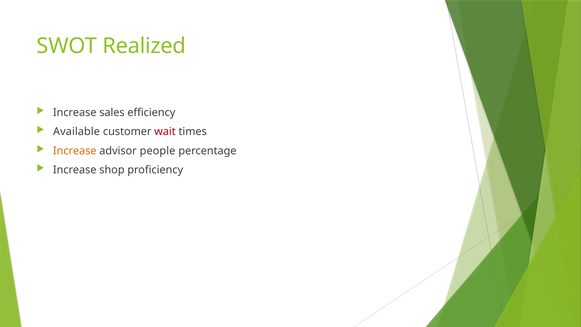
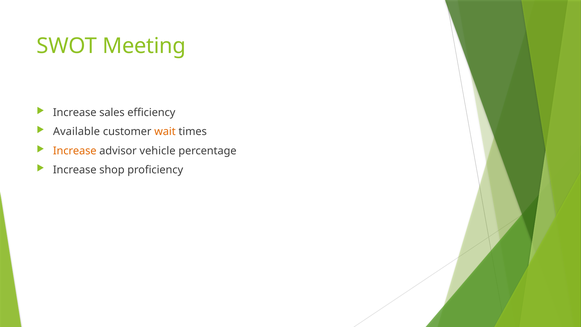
Realized: Realized -> Meeting
wait colour: red -> orange
people: people -> vehicle
